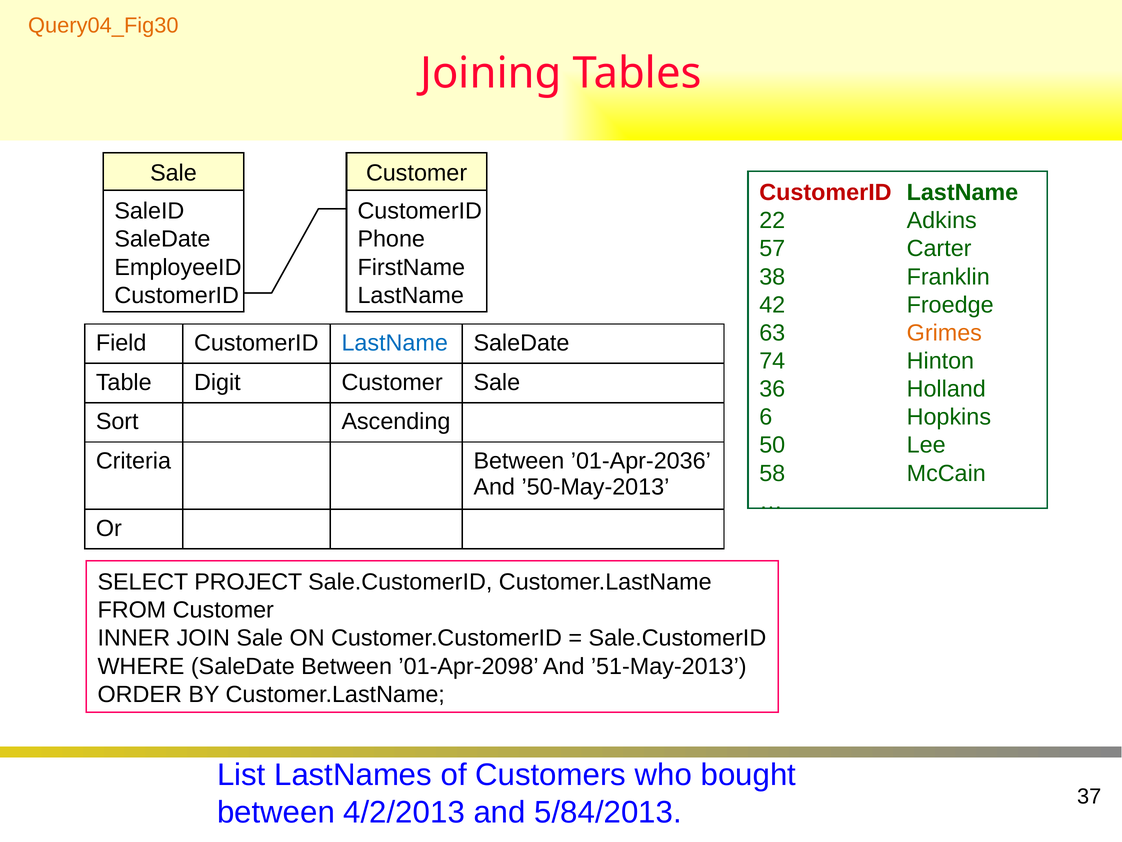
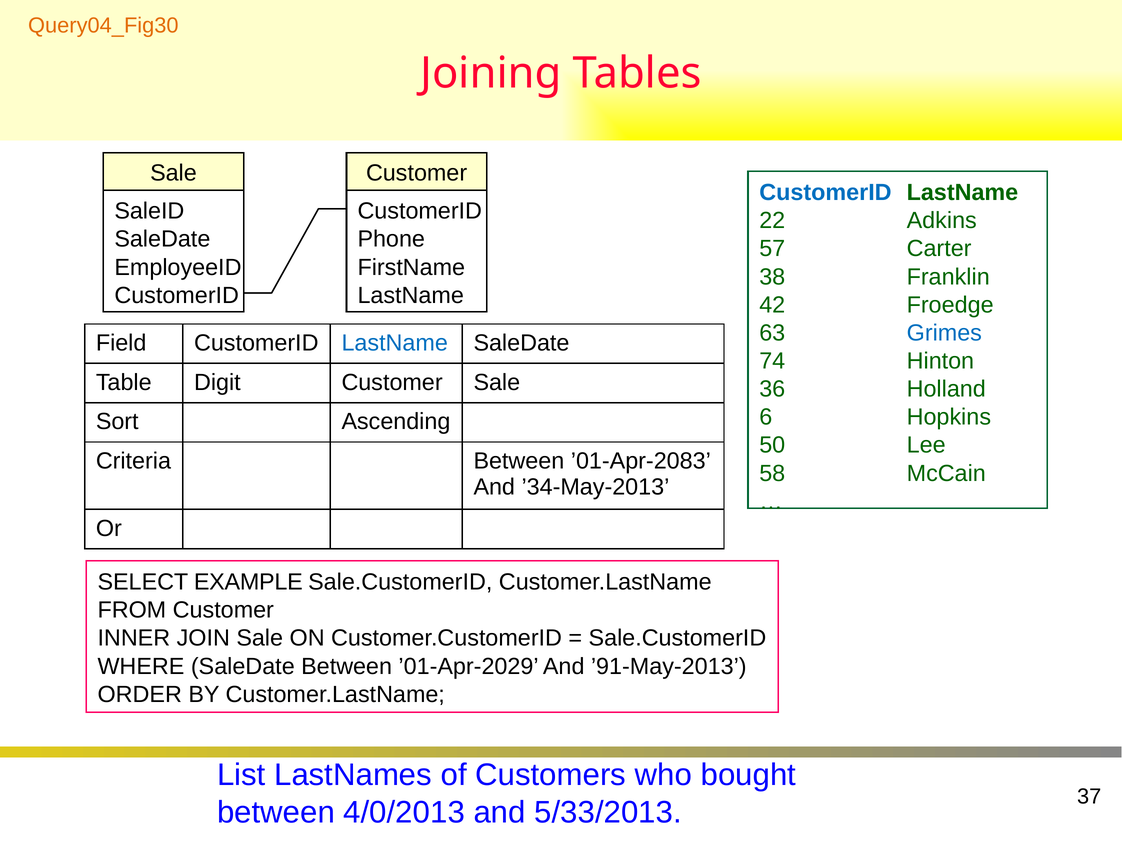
CustomerID at (825, 193) colour: red -> blue
Grimes colour: orange -> blue
’01-Apr-2036: ’01-Apr-2036 -> ’01-Apr-2083
’50-May-2013: ’50-May-2013 -> ’34-May-2013
PROJECT: PROJECT -> EXAMPLE
’01-Apr-2098: ’01-Apr-2098 -> ’01-Apr-2029
’51-May-2013: ’51-May-2013 -> ’91-May-2013
4/2/2013: 4/2/2013 -> 4/0/2013
5/84/2013: 5/84/2013 -> 5/33/2013
